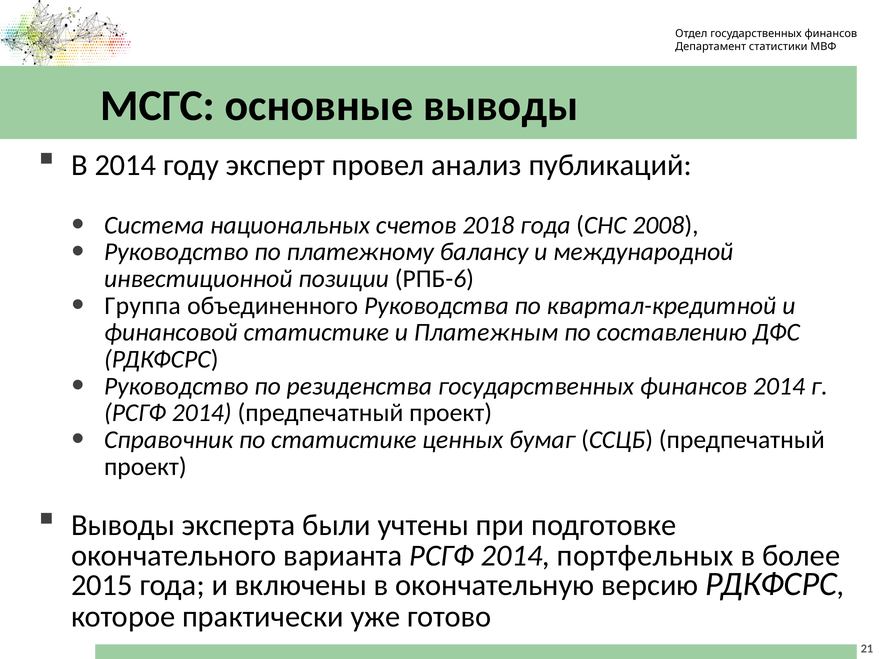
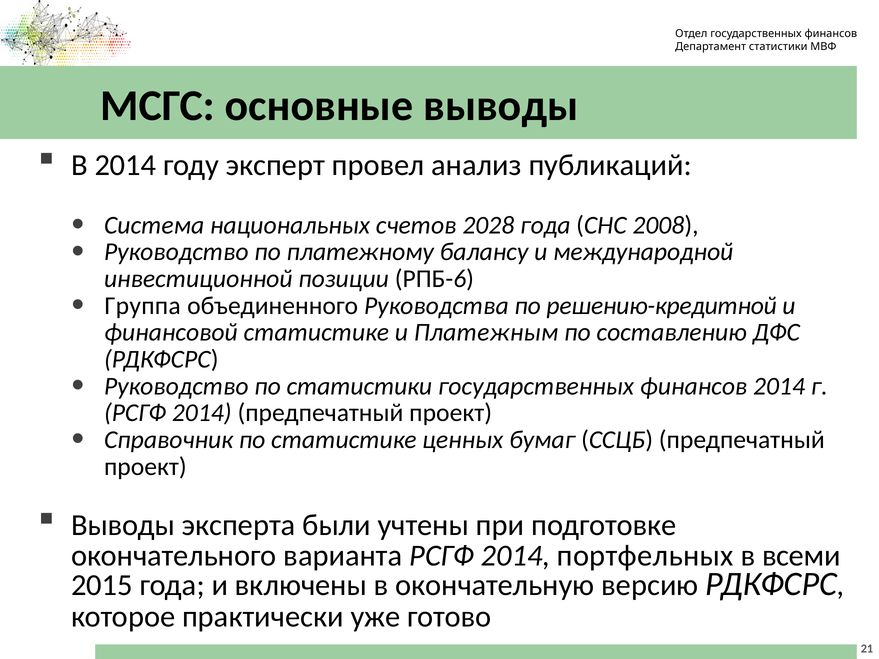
2018: 2018 -> 2028
квартал-кредитной: квартал-кредитной -> решению-кредитной
по резиденства: резиденства -> статистики
более: более -> всеми
